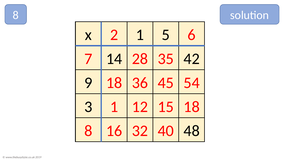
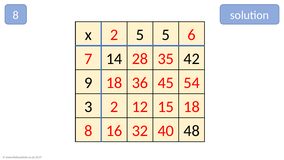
2 1: 1 -> 5
3 1: 1 -> 2
